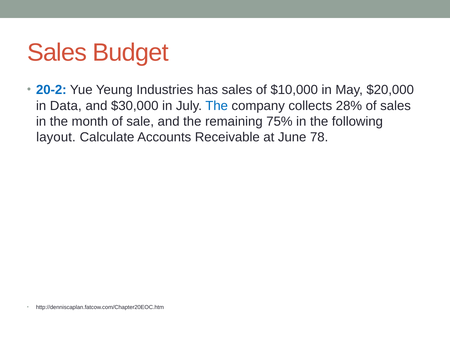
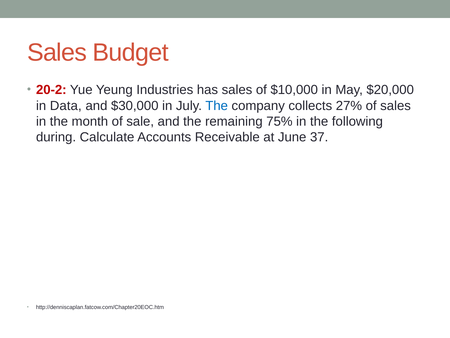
20-2 colour: blue -> red
28%: 28% -> 27%
layout: layout -> during
78: 78 -> 37
